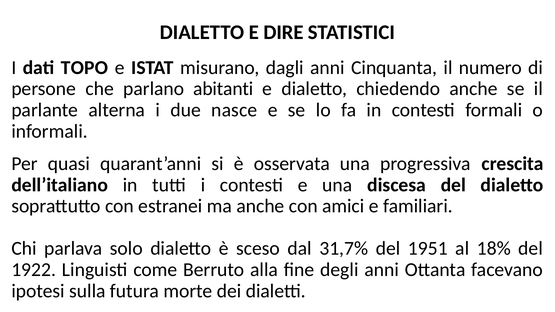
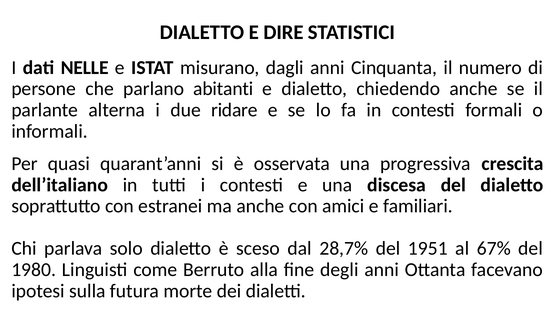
TOPO: TOPO -> NELLE
nasce: nasce -> ridare
31,7%: 31,7% -> 28,7%
18%: 18% -> 67%
1922: 1922 -> 1980
